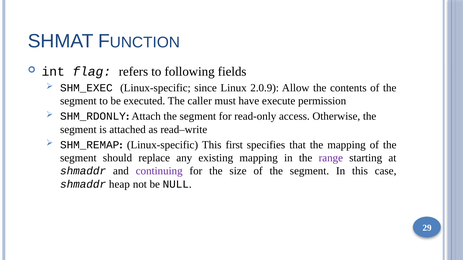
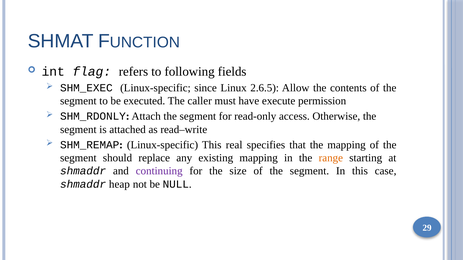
2.0.9: 2.0.9 -> 2.6.5
first: first -> real
range colour: purple -> orange
